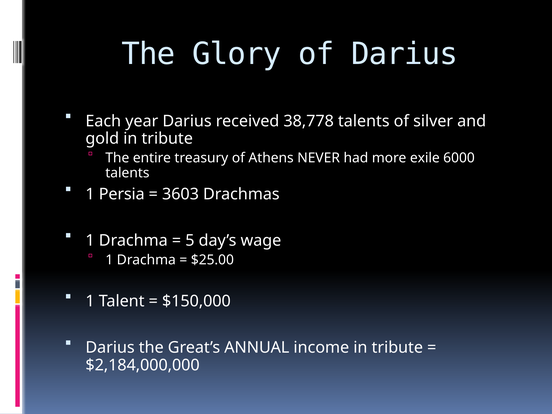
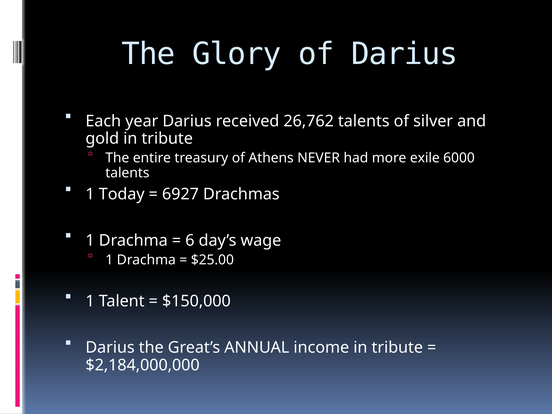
38,778: 38,778 -> 26,762
Persia: Persia -> Today
3603: 3603 -> 6927
5: 5 -> 6
